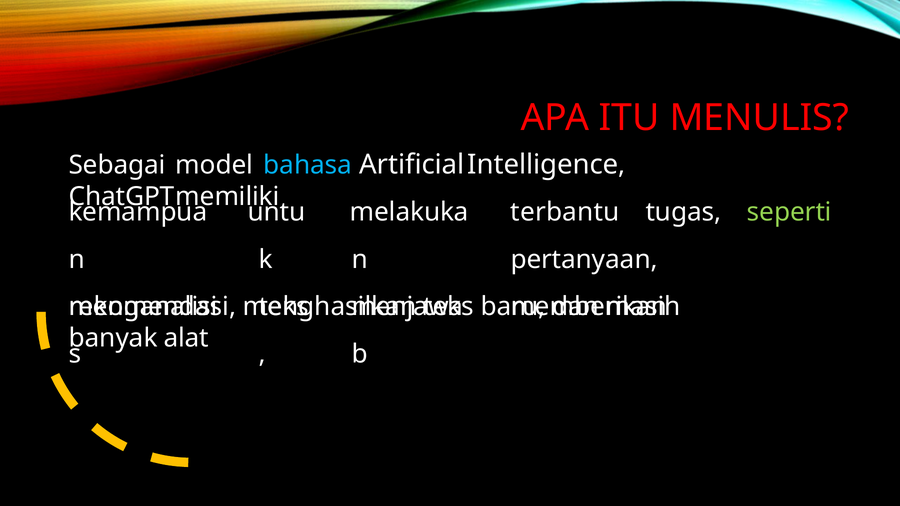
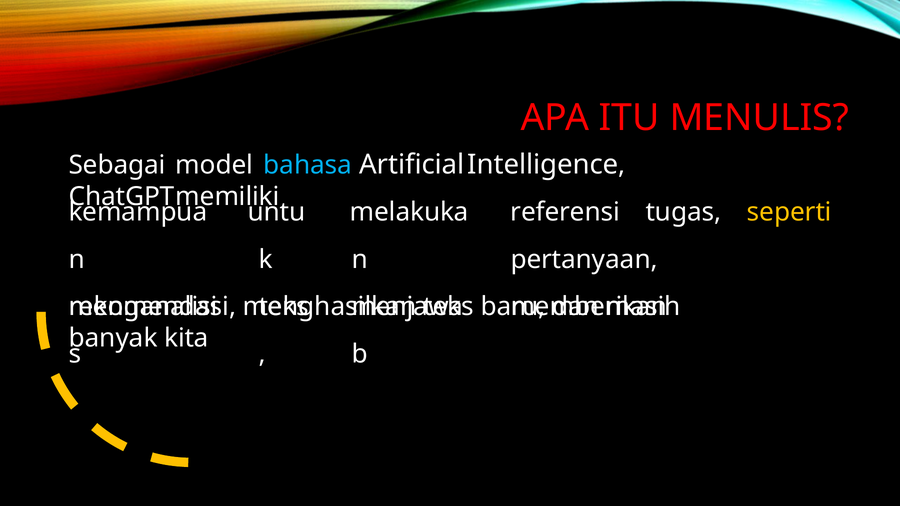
terbantu: terbantu -> referensi
seperti colour: light green -> yellow
alat: alat -> kita
